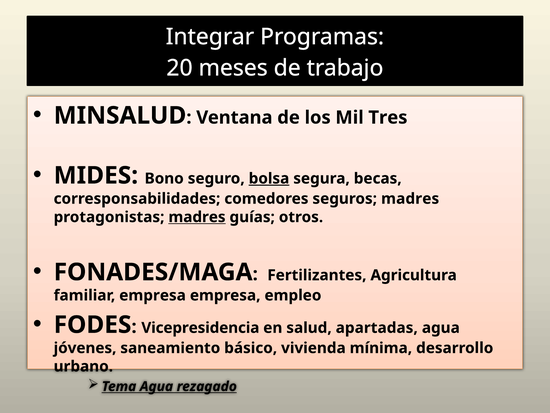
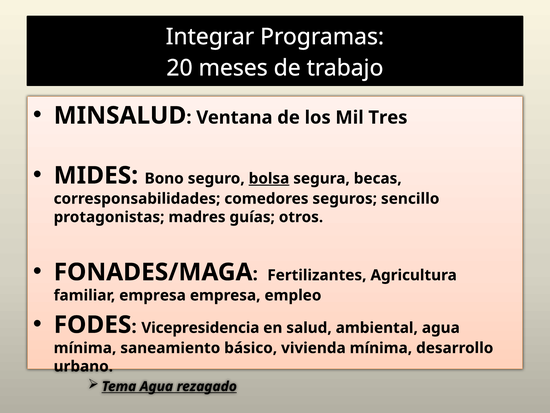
seguros madres: madres -> sencillo
madres at (197, 217) underline: present -> none
apartadas: apartadas -> ambiental
jóvenes at (85, 348): jóvenes -> mínima
